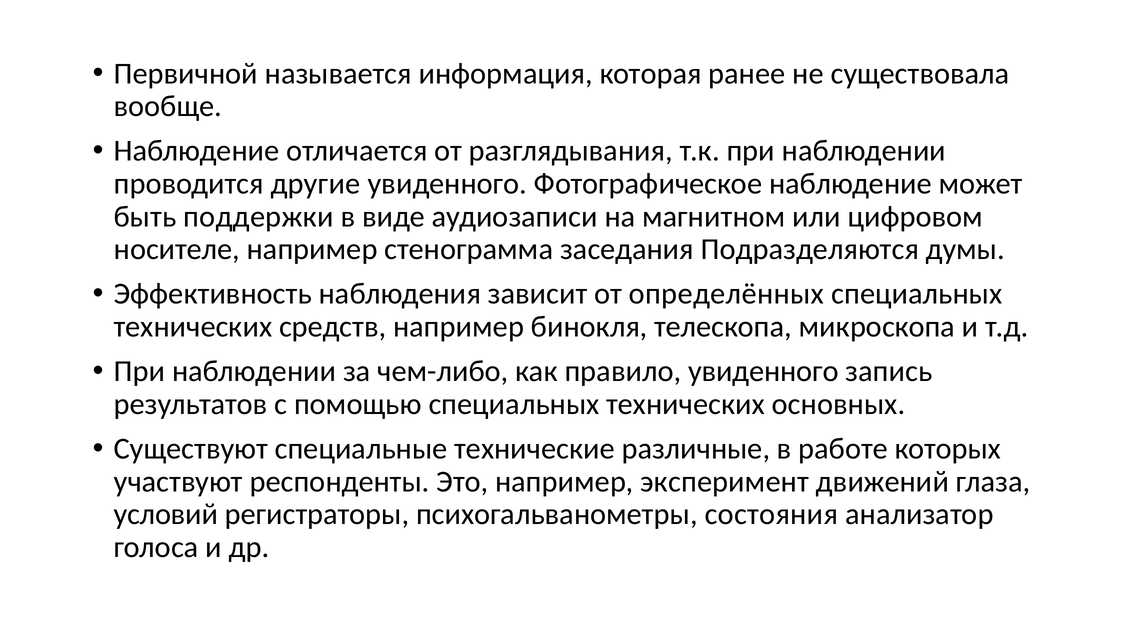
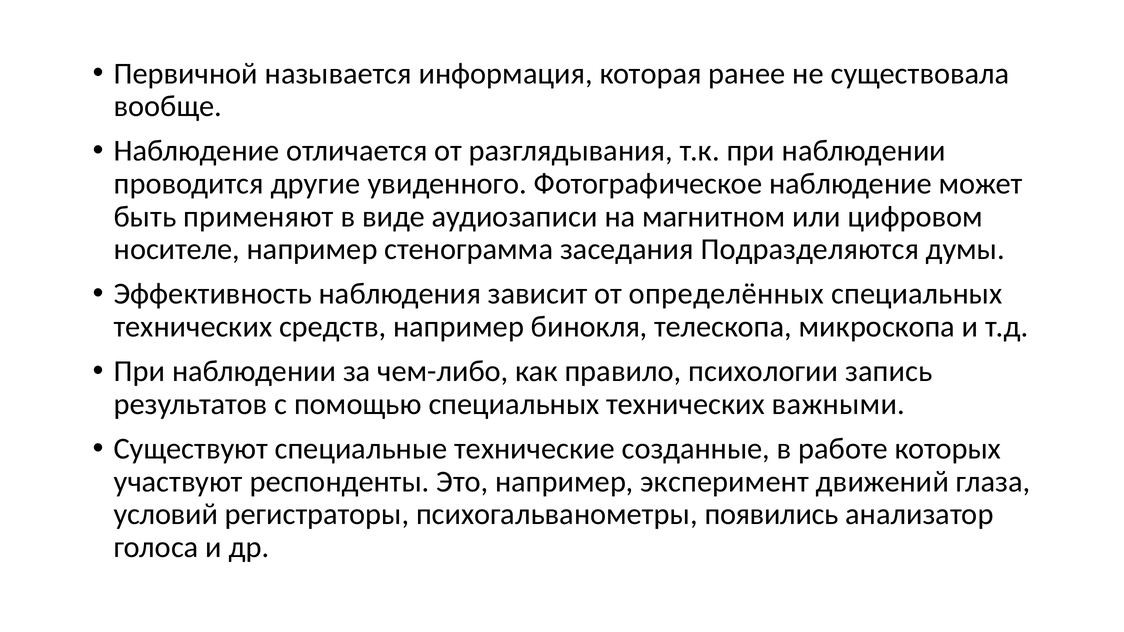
поддержки: поддержки -> применяют
правило увиденного: увиденного -> психологии
основных: основных -> важными
различные: различные -> созданные
состояния: состояния -> появились
